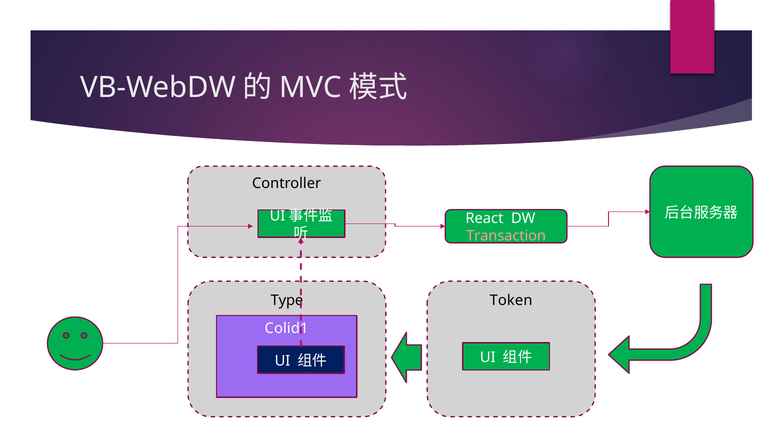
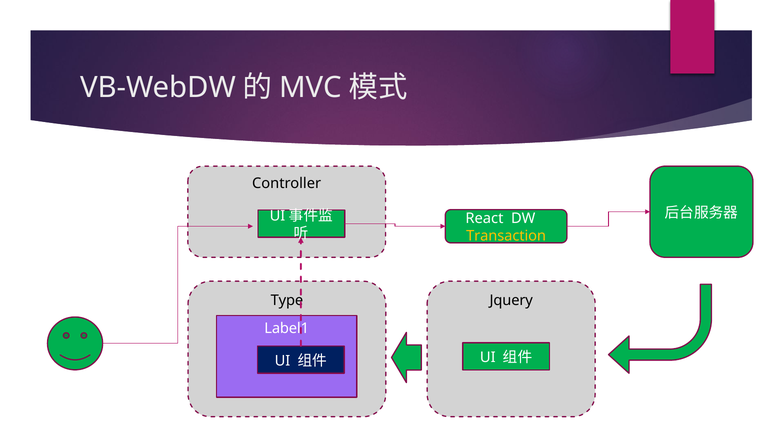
Transaction colour: pink -> yellow
Token: Token -> Jquery
Colid1: Colid1 -> Label1
